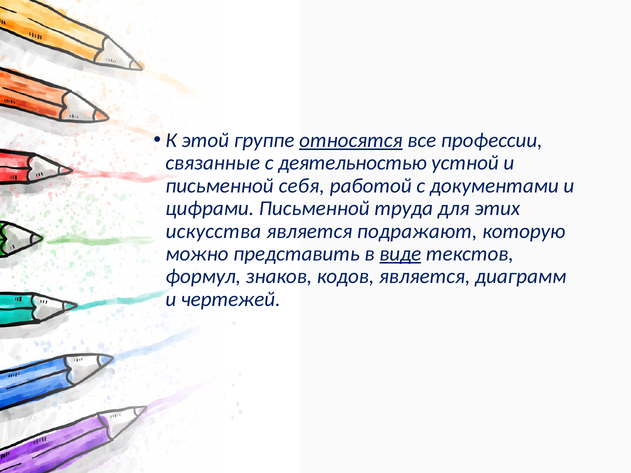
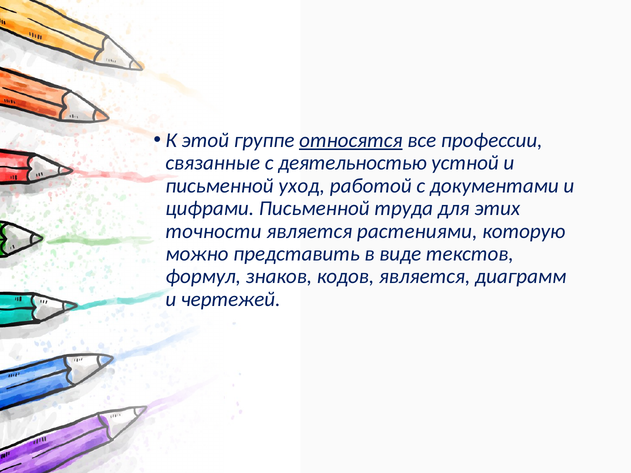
себя: себя -> уход
искусства: искусства -> точности
подражают: подражают -> растениями
виде underline: present -> none
